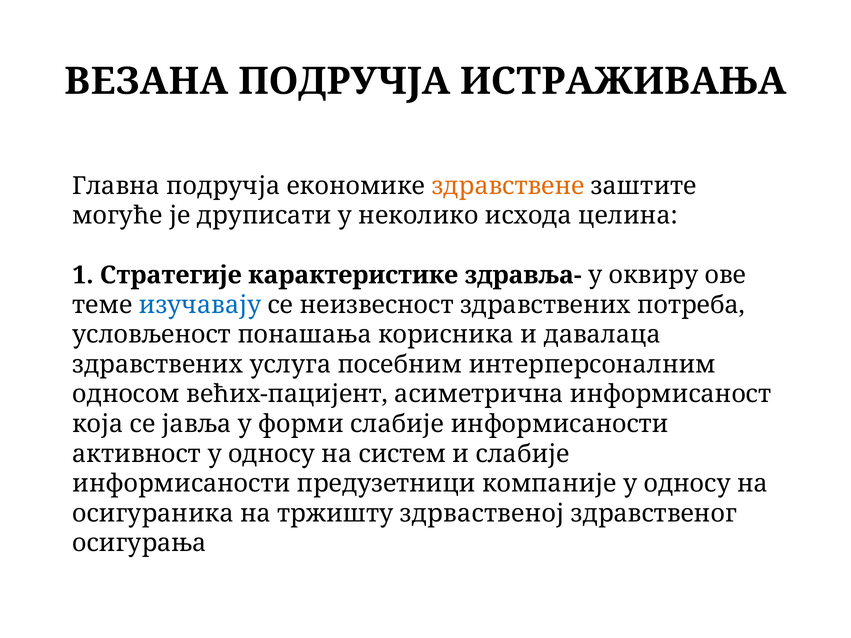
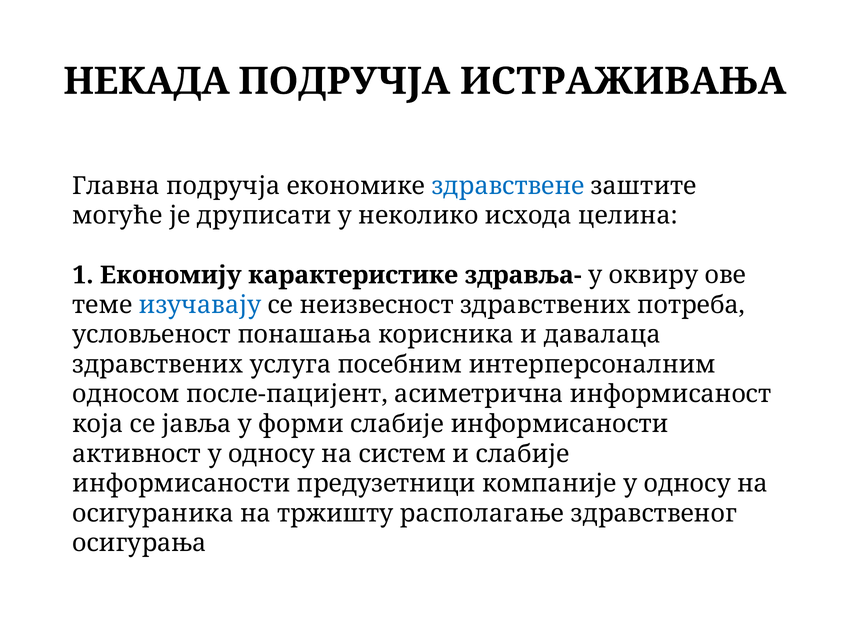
ВЕЗАНА: ВЕЗАНА -> НЕКАДА
здравствене colour: orange -> blue
Стратегије: Стратегије -> Економију
већих-пацијент: већих-пацијент -> после-пацијент
здрваственој: здрваственој -> располагање
